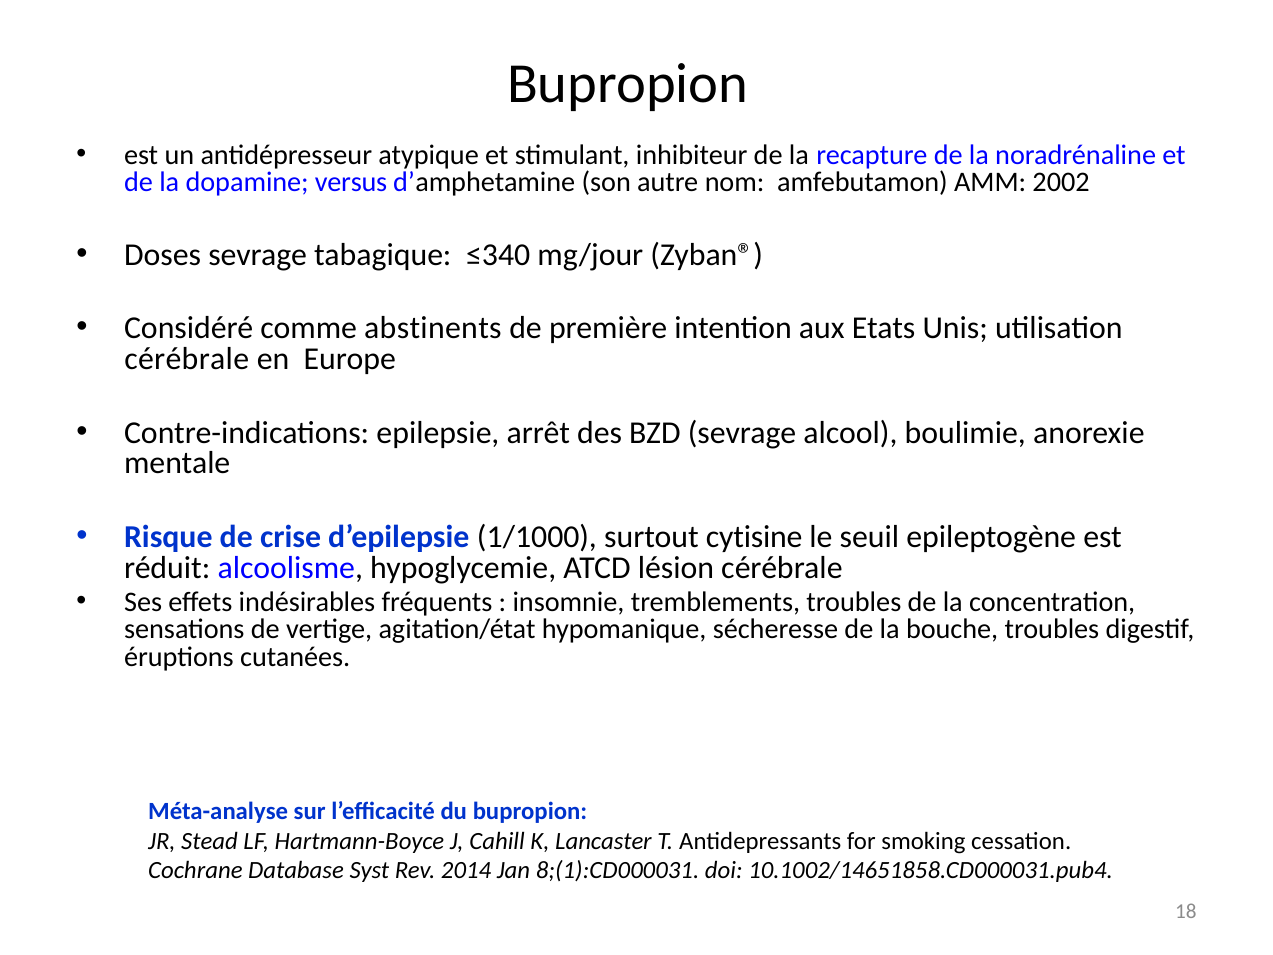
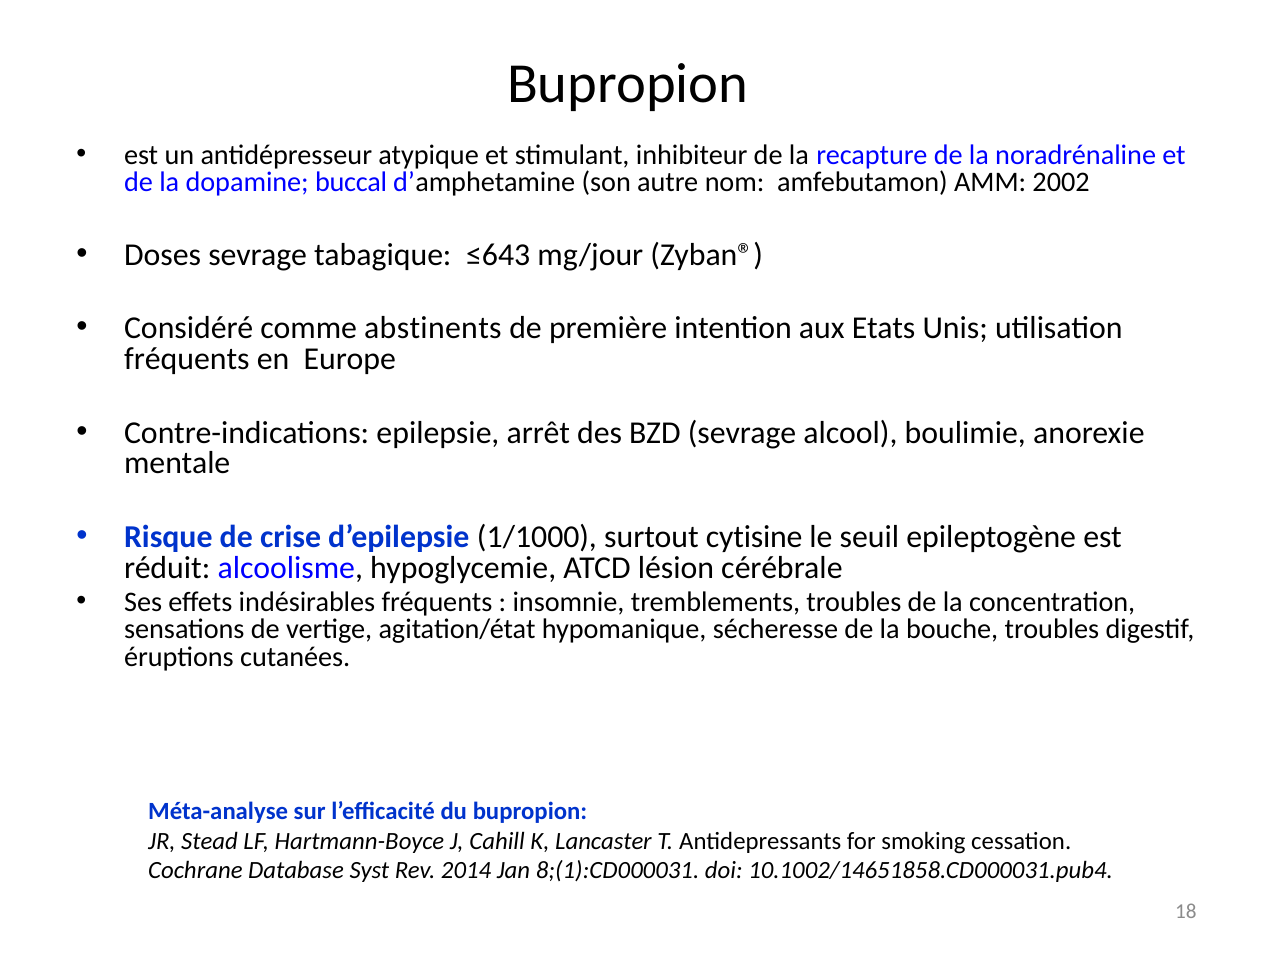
versus: versus -> buccal
≤340: ≤340 -> ≤643
cérébrale at (187, 359): cérébrale -> fréquents
